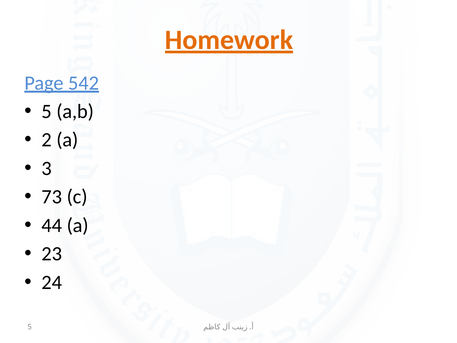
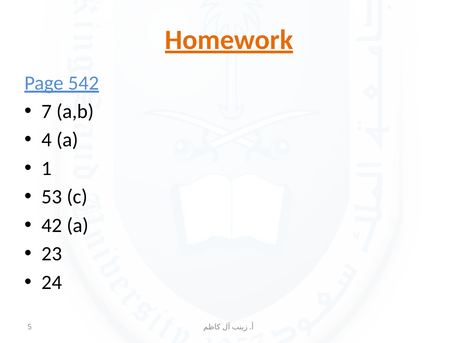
5 at (47, 111): 5 -> 7
2: 2 -> 4
3: 3 -> 1
73: 73 -> 53
44: 44 -> 42
